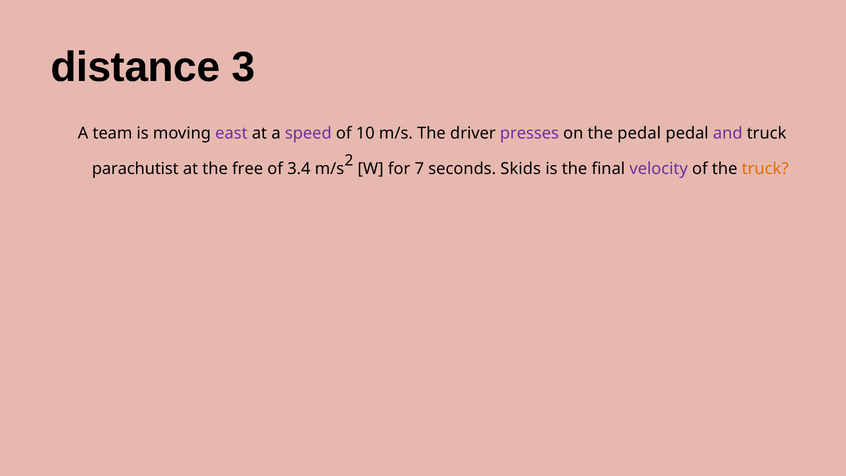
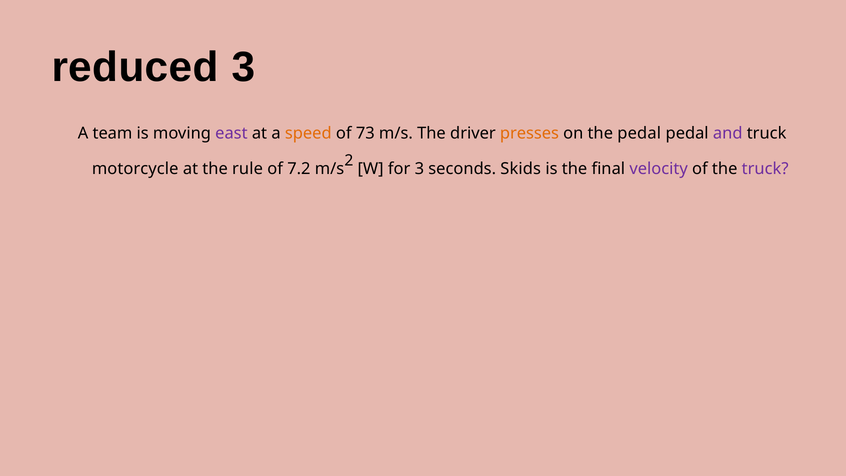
distance: distance -> reduced
speed colour: purple -> orange
10: 10 -> 73
presses colour: purple -> orange
parachutist: parachutist -> motorcycle
free: free -> rule
3.4: 3.4 -> 7.2
for 7: 7 -> 3
truck at (765, 169) colour: orange -> purple
